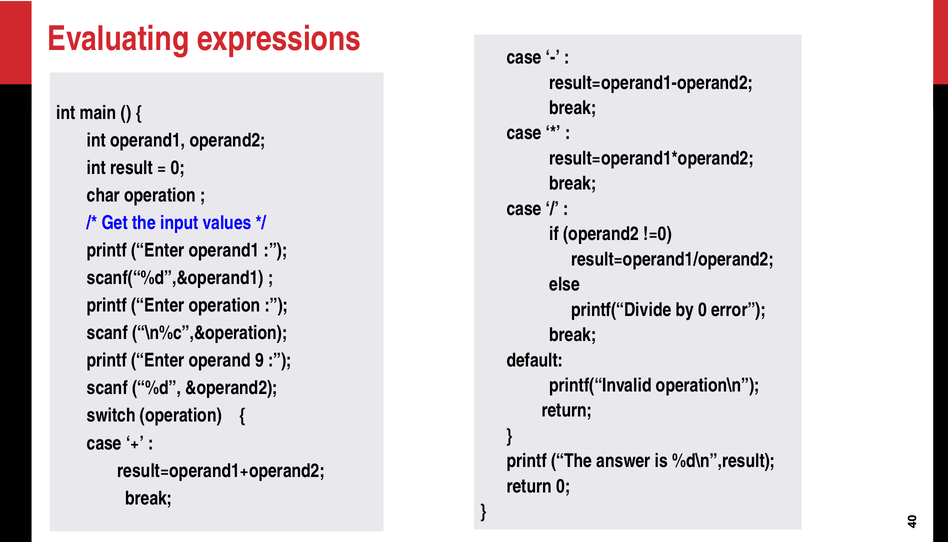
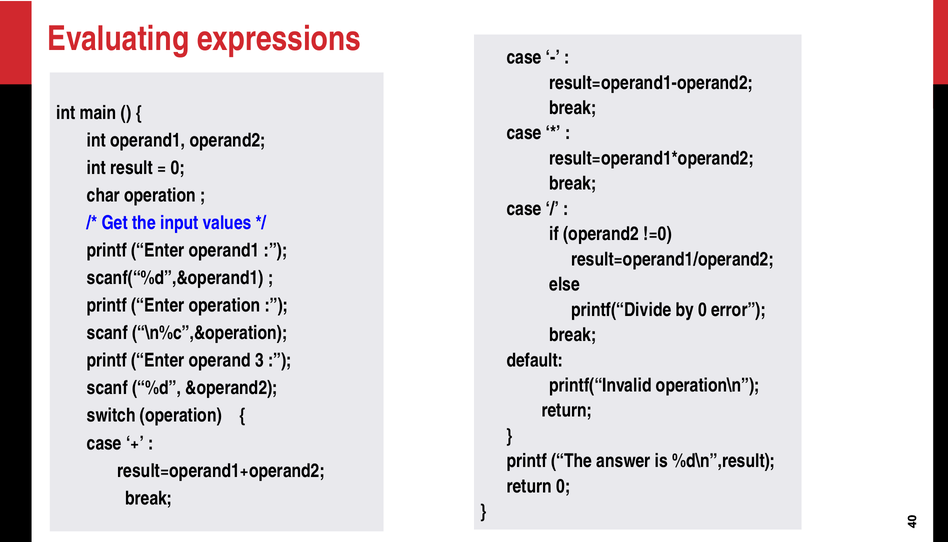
9: 9 -> 3
